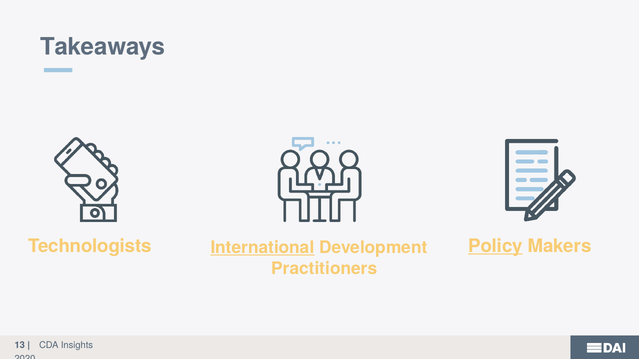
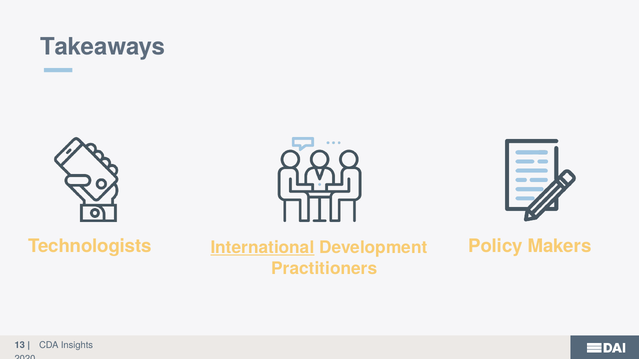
Policy underline: present -> none
